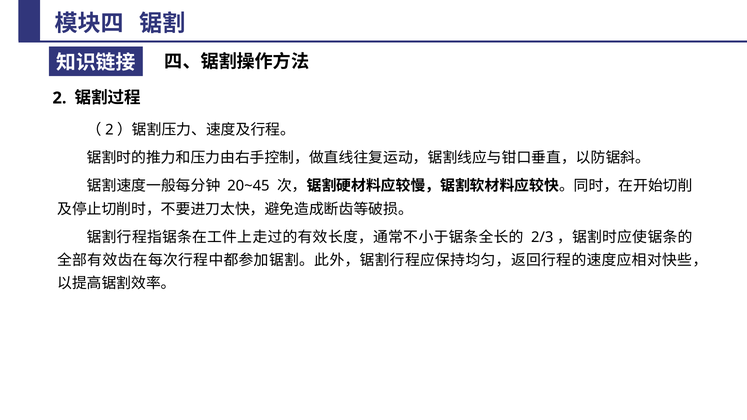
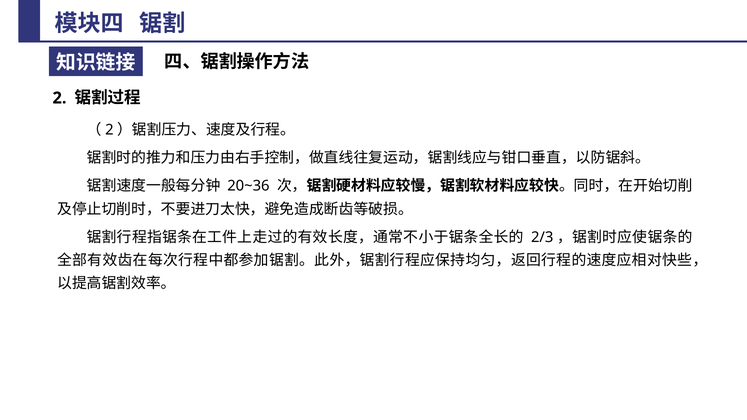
20~45: 20~45 -> 20~36
